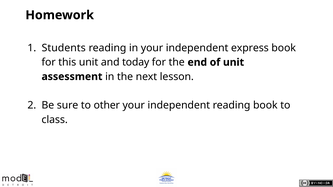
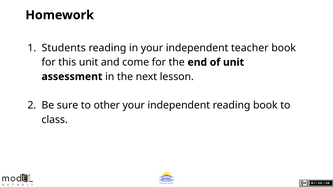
express: express -> teacher
today: today -> come
